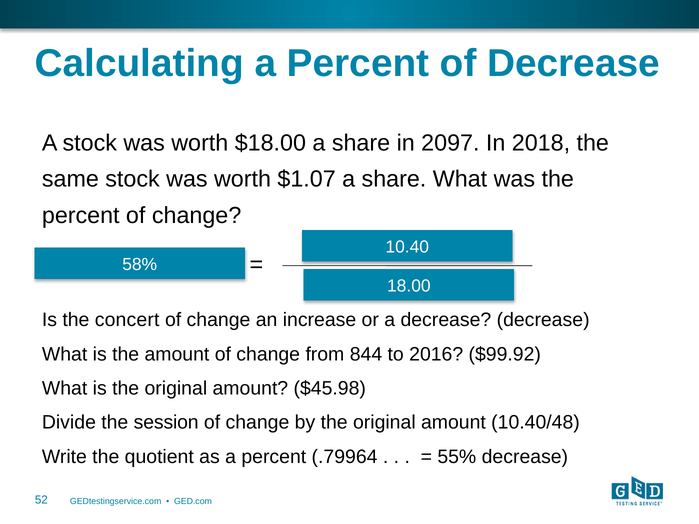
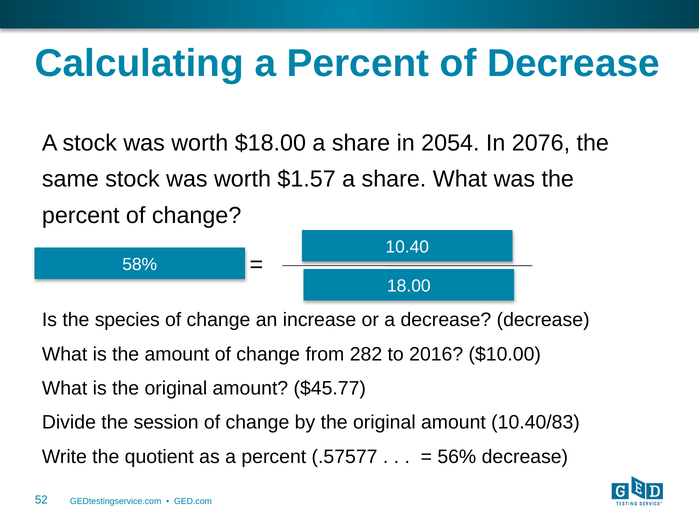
2097: 2097 -> 2054
2018: 2018 -> 2076
$1.07: $1.07 -> $1.57
concert: concert -> species
844: 844 -> 282
$99.92: $99.92 -> $10.00
$45.98: $45.98 -> $45.77
10.40/48: 10.40/48 -> 10.40/83
.79964: .79964 -> .57577
55%: 55% -> 56%
